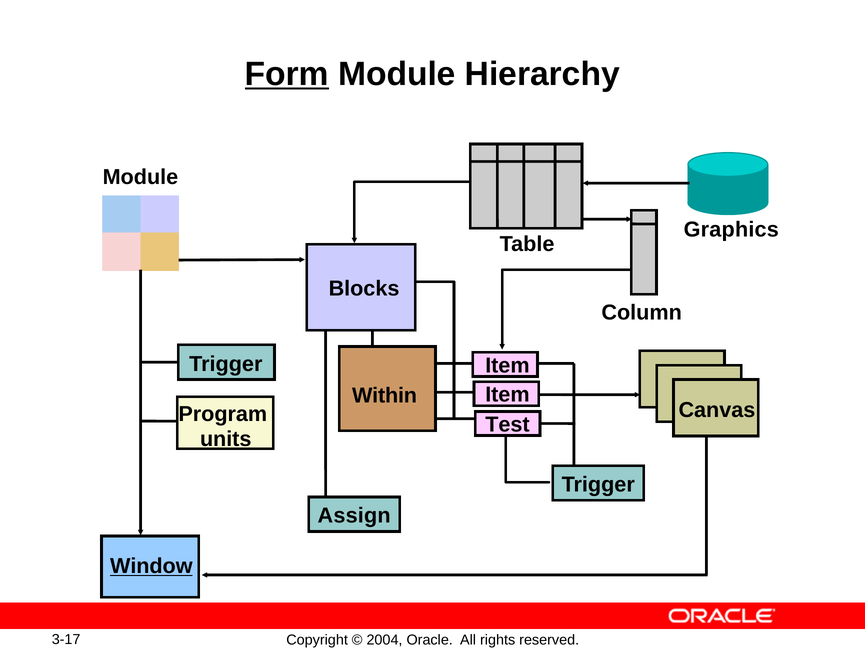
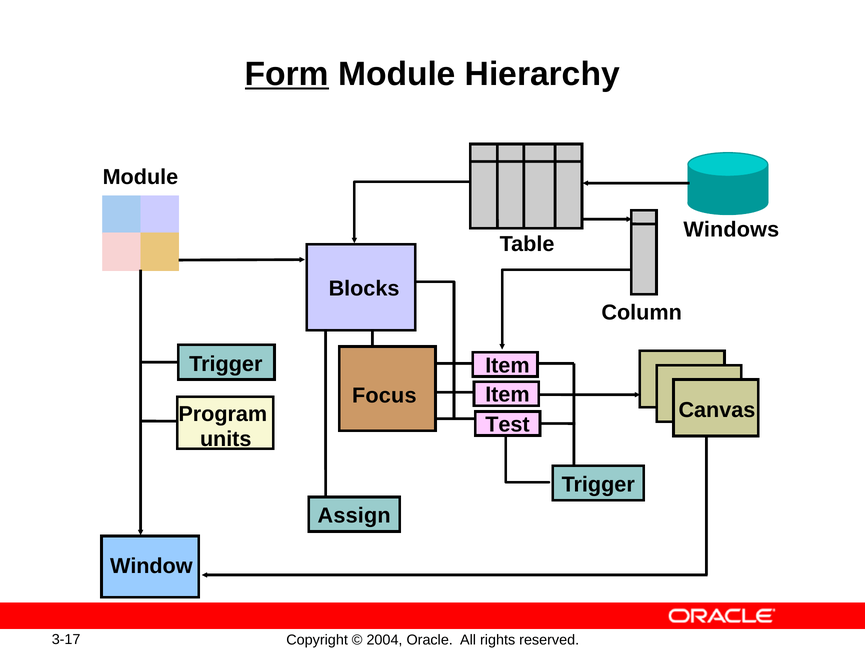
Graphics: Graphics -> Windows
Within: Within -> Focus
Window underline: present -> none
